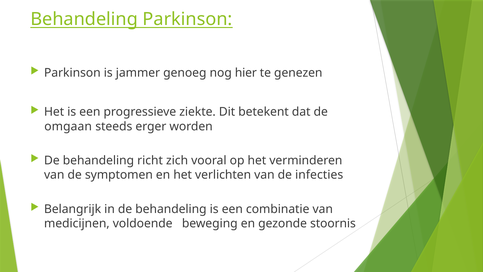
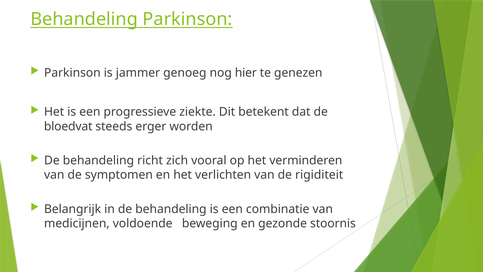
omgaan: omgaan -> bloedvat
infecties: infecties -> rigiditeit
